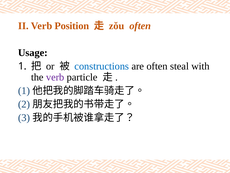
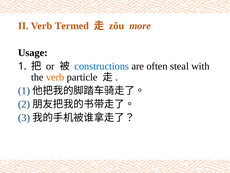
Position: Position -> Termed
zǒu often: often -> more
verb at (55, 77) colour: purple -> orange
